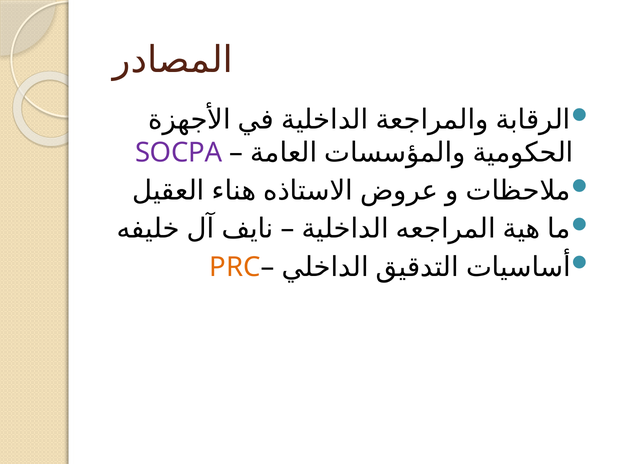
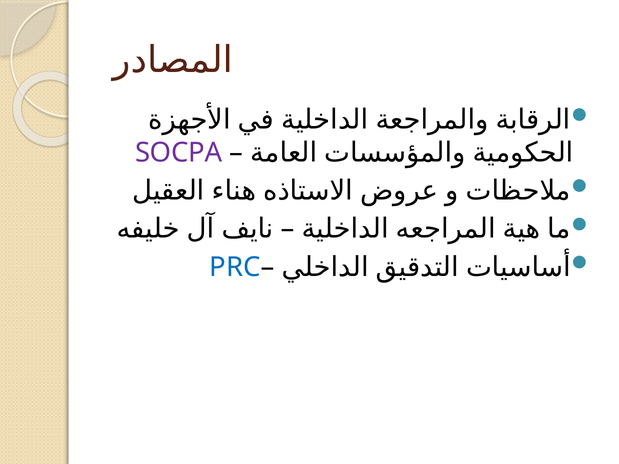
PRC colour: orange -> blue
